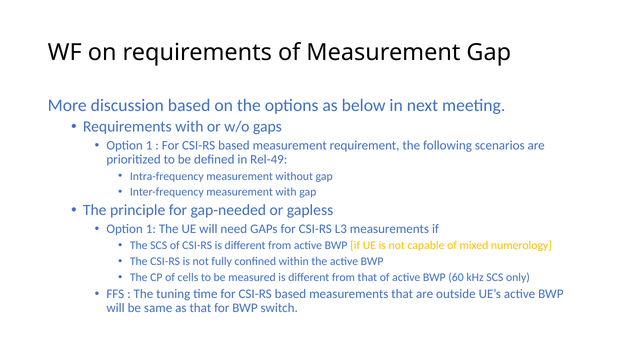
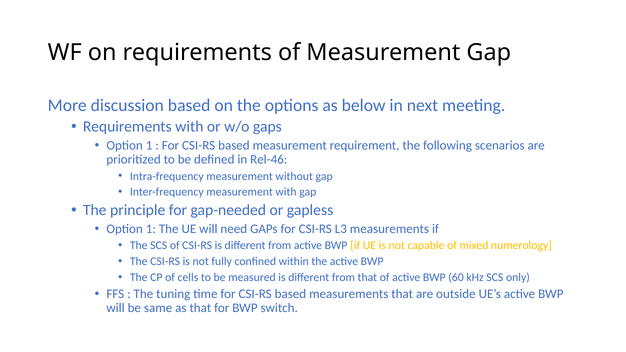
Rel-49: Rel-49 -> Rel-46
